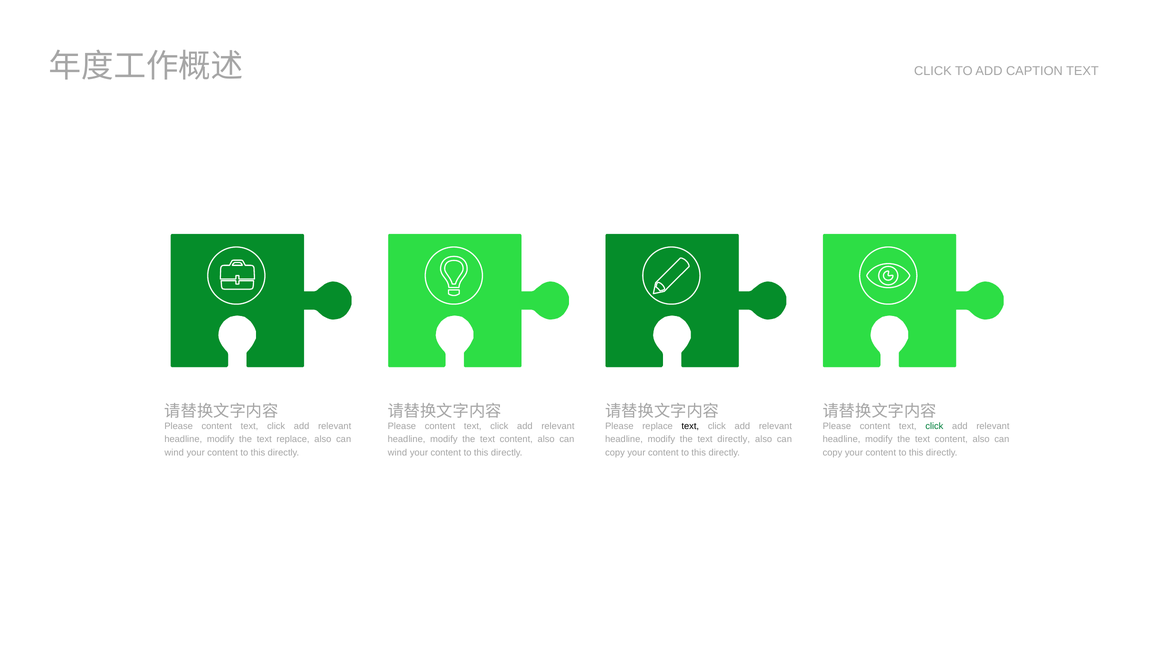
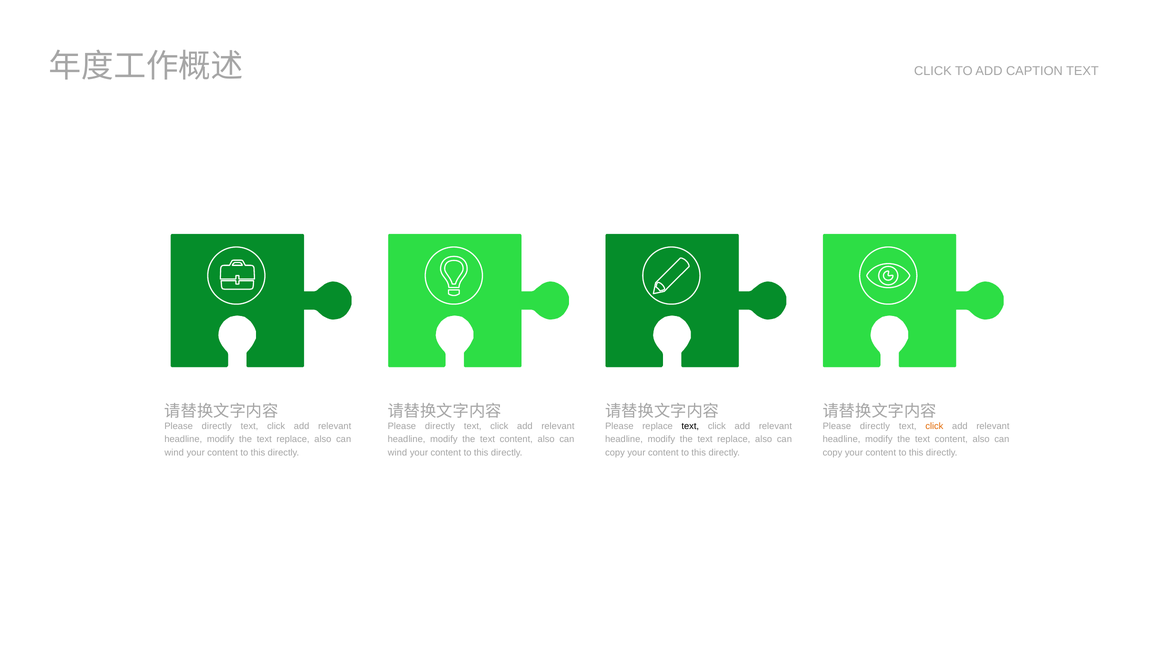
content at (217, 426): content -> directly
content at (440, 426): content -> directly
content at (875, 426): content -> directly
click at (934, 426) colour: green -> orange
directly at (734, 440): directly -> replace
